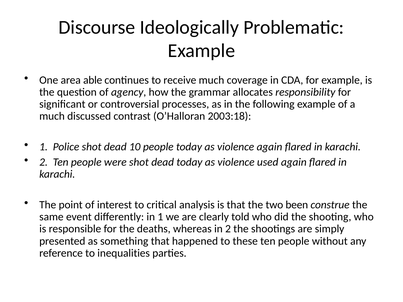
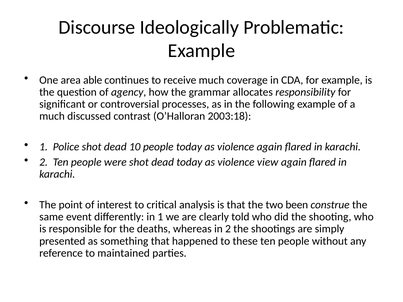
used: used -> view
inequalities: inequalities -> maintained
